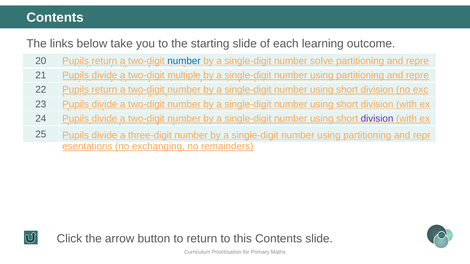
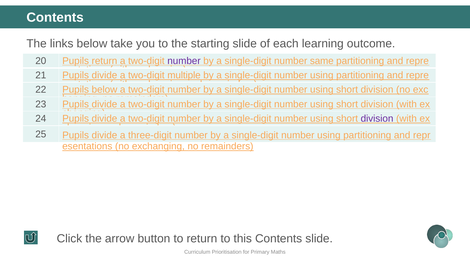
number at (184, 61) colour: blue -> purple
solve: solve -> same
return at (104, 90): return -> below
